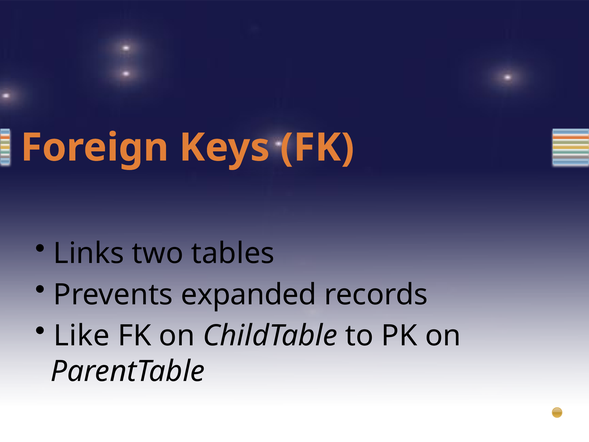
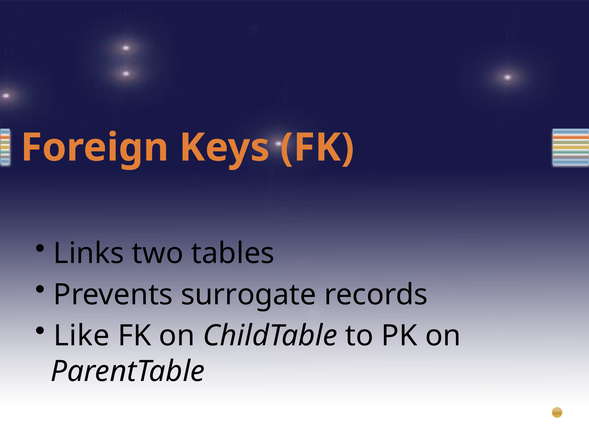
expanded: expanded -> surrogate
